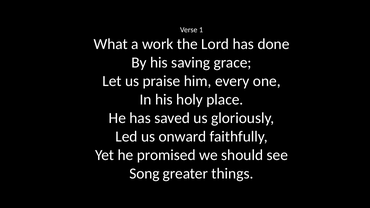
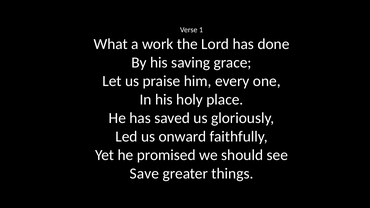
Song: Song -> Save
